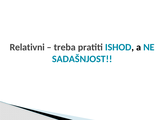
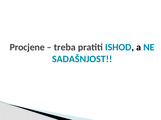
Relativni: Relativni -> Procjene
